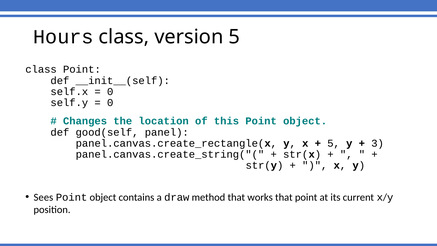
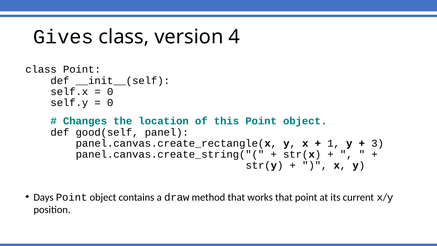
Hours: Hours -> Gives
version 5: 5 -> 4
5 at (334, 143): 5 -> 1
Sees: Sees -> Days
